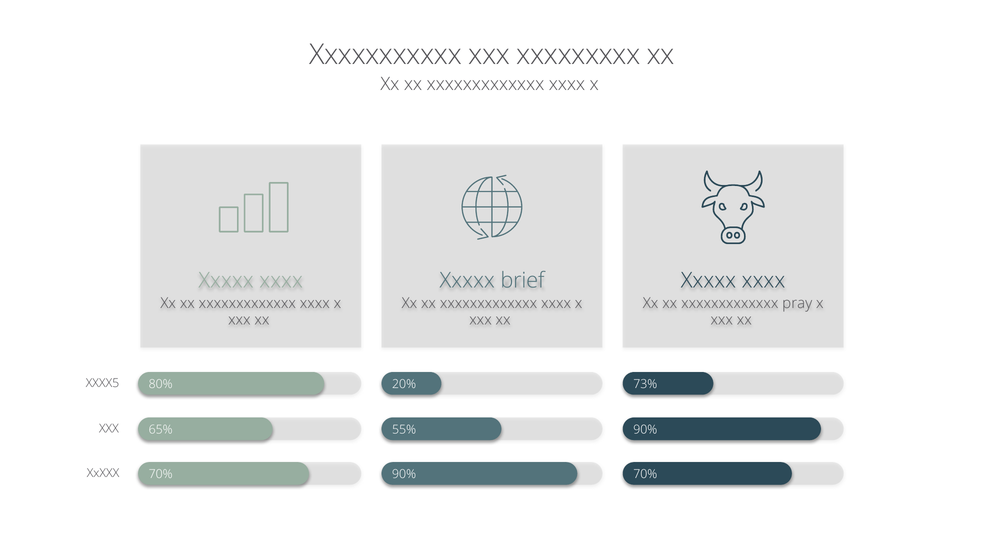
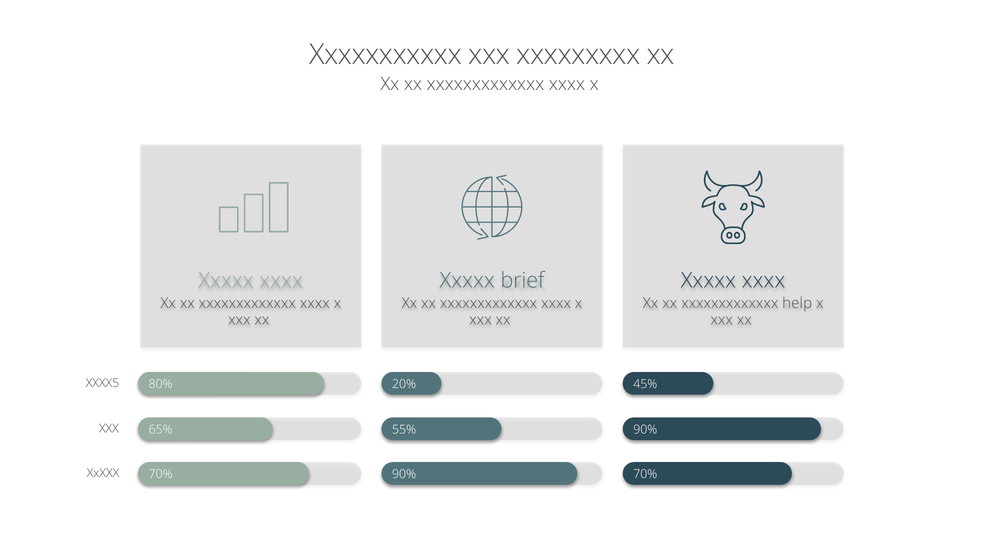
pray: pray -> help
73%: 73% -> 45%
